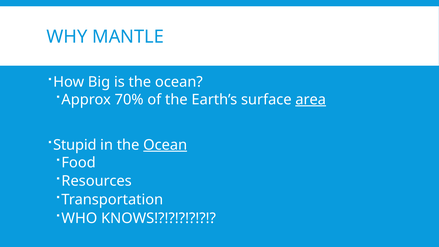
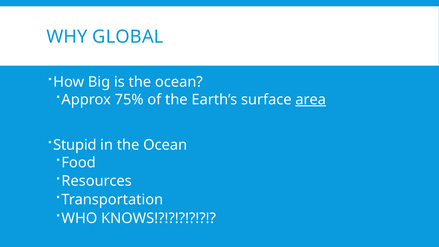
MANTLE: MANTLE -> GLOBAL
70%: 70% -> 75%
Ocean at (165, 145) underline: present -> none
